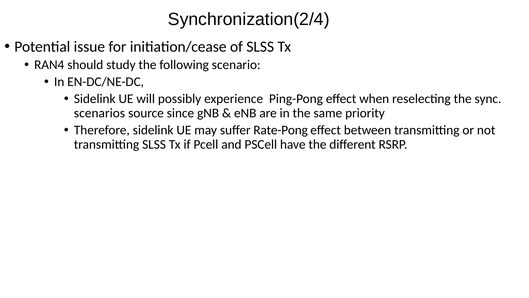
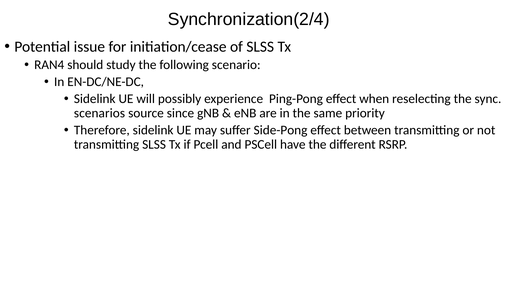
Rate-Pong: Rate-Pong -> Side-Pong
